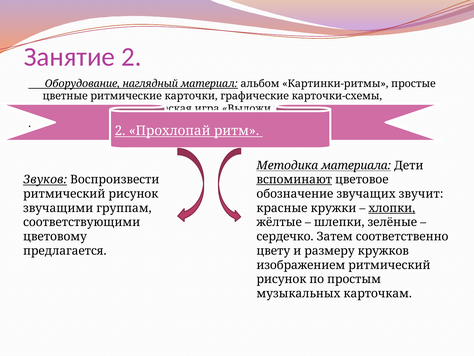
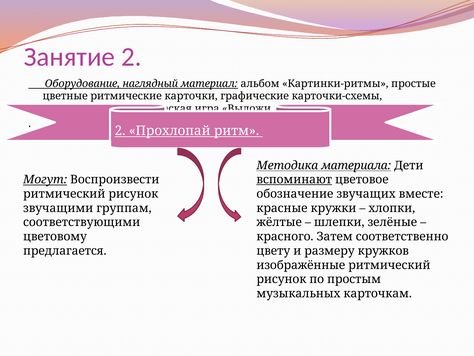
Звуков: Звуков -> Могут
звучит: звучит -> вместе
хлопки underline: present -> none
сердечко: сердечко -> красного
изображением: изображением -> изображённые
